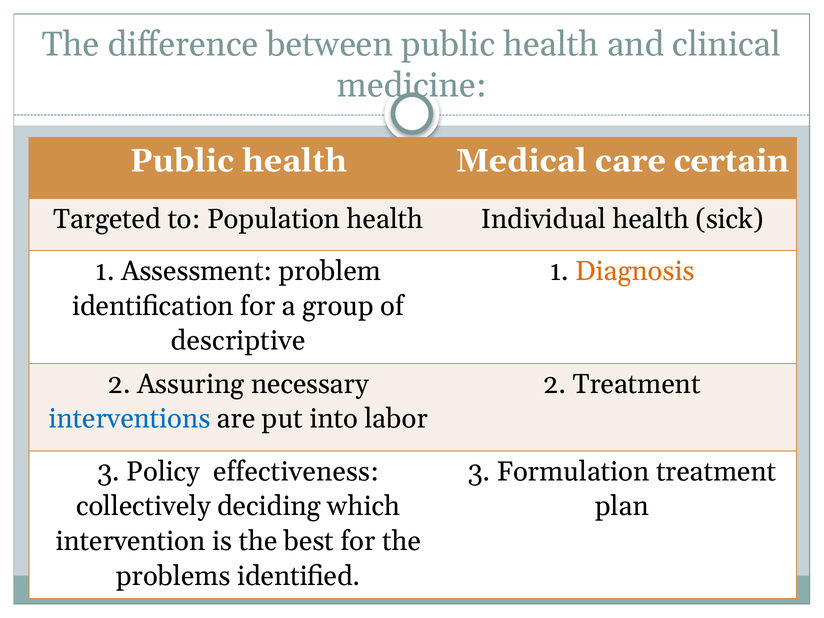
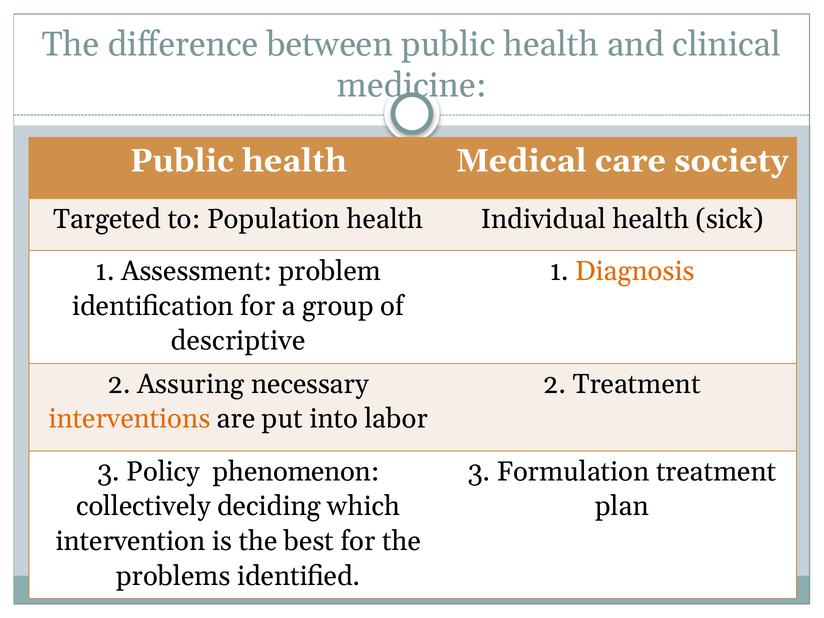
certain: certain -> society
interventions colour: blue -> orange
effectiveness: effectiveness -> phenomenon
